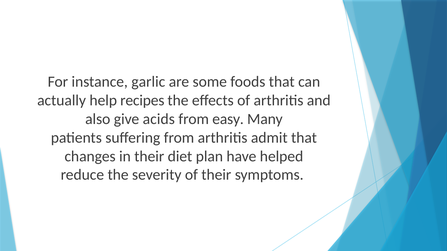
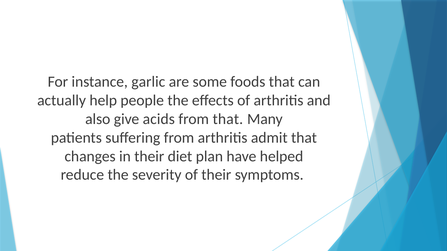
recipes: recipes -> people
from easy: easy -> that
